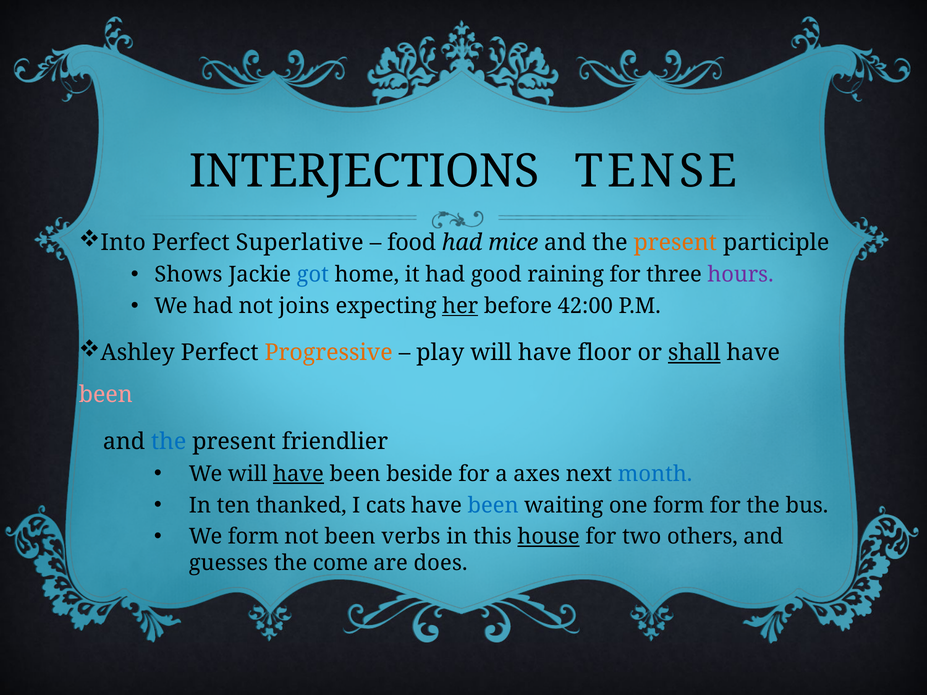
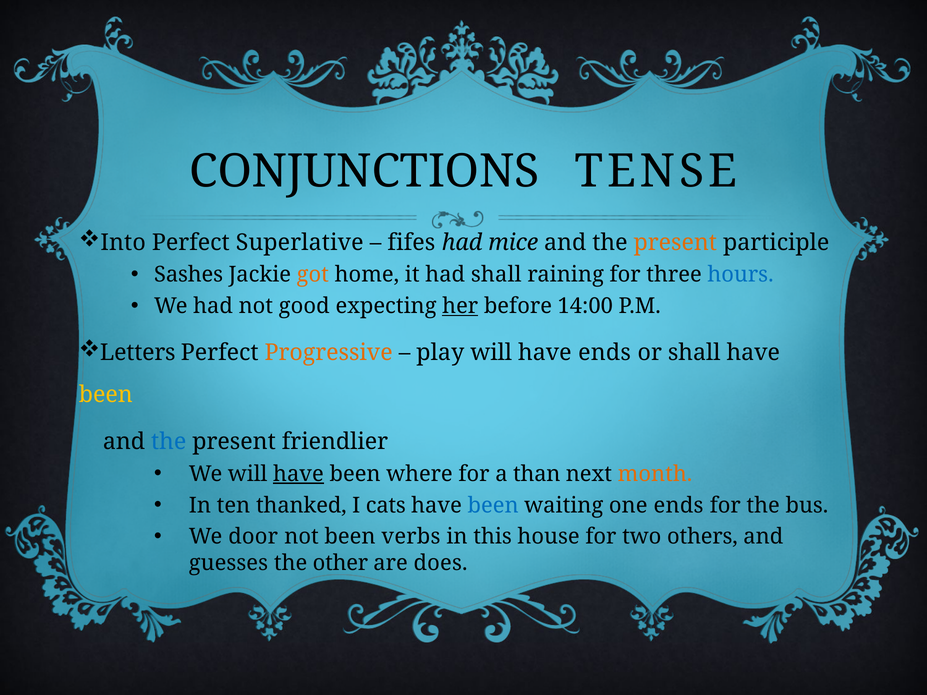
INTERJECTIONS: INTERJECTIONS -> CONJUNCTIONS
food: food -> fifes
Shows: Shows -> Sashes
got colour: blue -> orange
had good: good -> shall
hours colour: purple -> blue
joins: joins -> good
42:00: 42:00 -> 14:00
Ashley: Ashley -> Letters
have floor: floor -> ends
shall at (694, 353) underline: present -> none
been at (106, 395) colour: pink -> yellow
beside: beside -> where
axes: axes -> than
month colour: blue -> orange
one form: form -> ends
We form: form -> door
house underline: present -> none
come: come -> other
